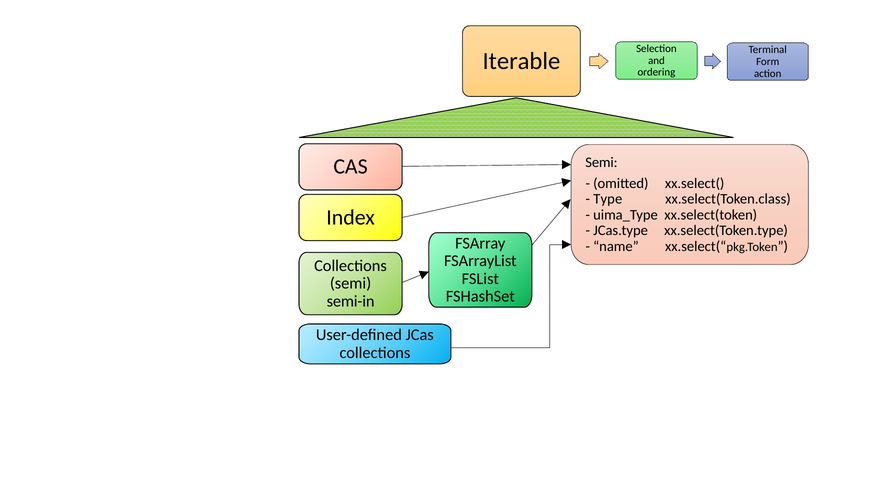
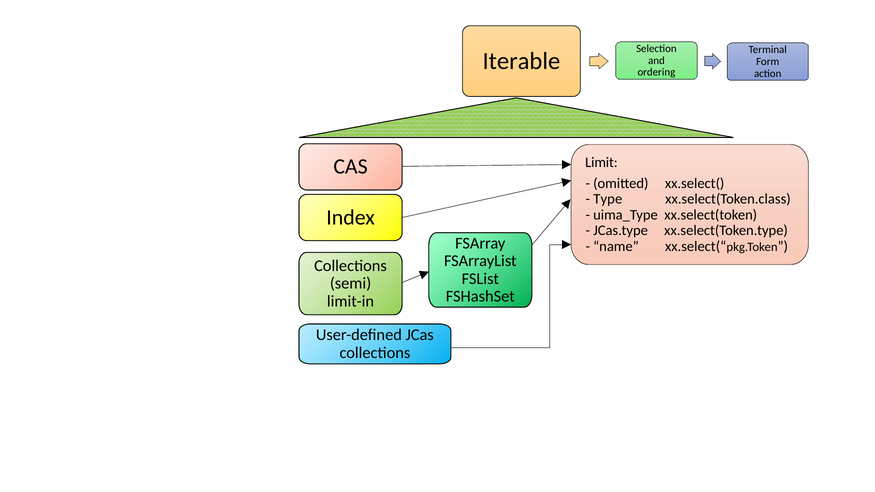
Semi at (601, 163): Semi -> Limit
semi-in: semi-in -> limit-in
